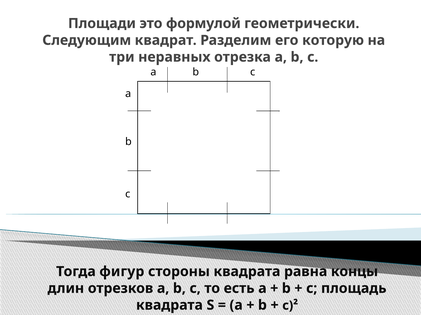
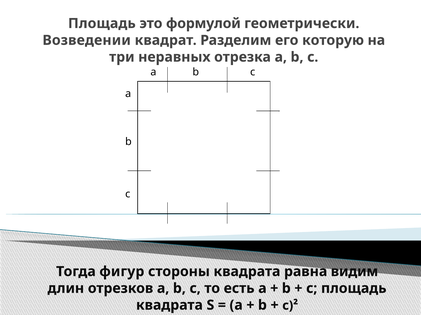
Площади at (102, 23): Площади -> Площадь
Следующим: Следующим -> Возведении
концы: концы -> видим
